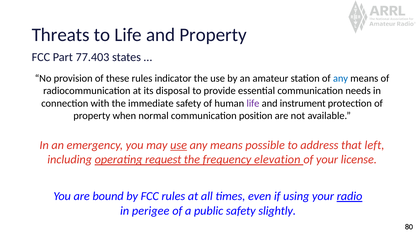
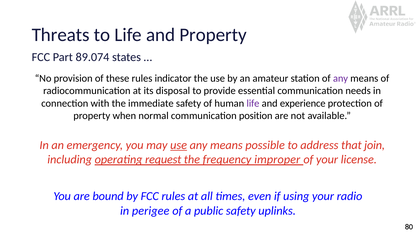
77.403: 77.403 -> 89.074
any at (341, 78) colour: blue -> purple
instrument: instrument -> experience
left: left -> join
elevation: elevation -> improper
radio underline: present -> none
slightly: slightly -> uplinks
